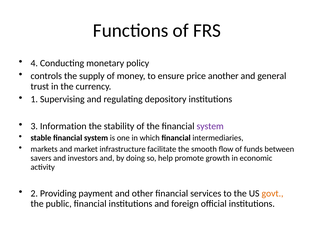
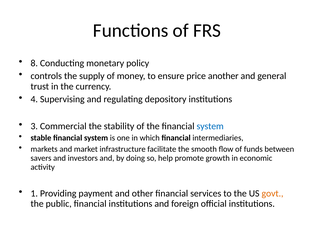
4: 4 -> 8
1: 1 -> 4
Information: Information -> Commercial
system at (210, 126) colour: purple -> blue
2: 2 -> 1
